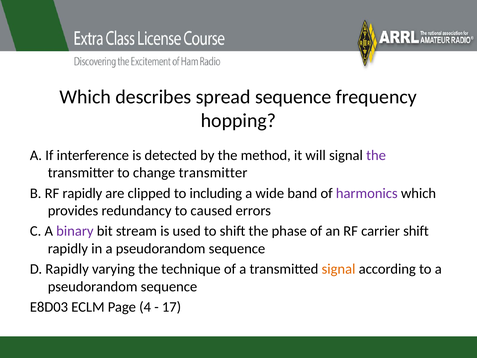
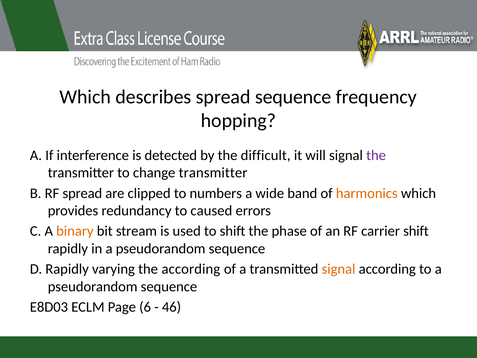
method: method -> difficult
RF rapidly: rapidly -> spread
including: including -> numbers
harmonics colour: purple -> orange
binary colour: purple -> orange
the technique: technique -> according
4: 4 -> 6
17: 17 -> 46
